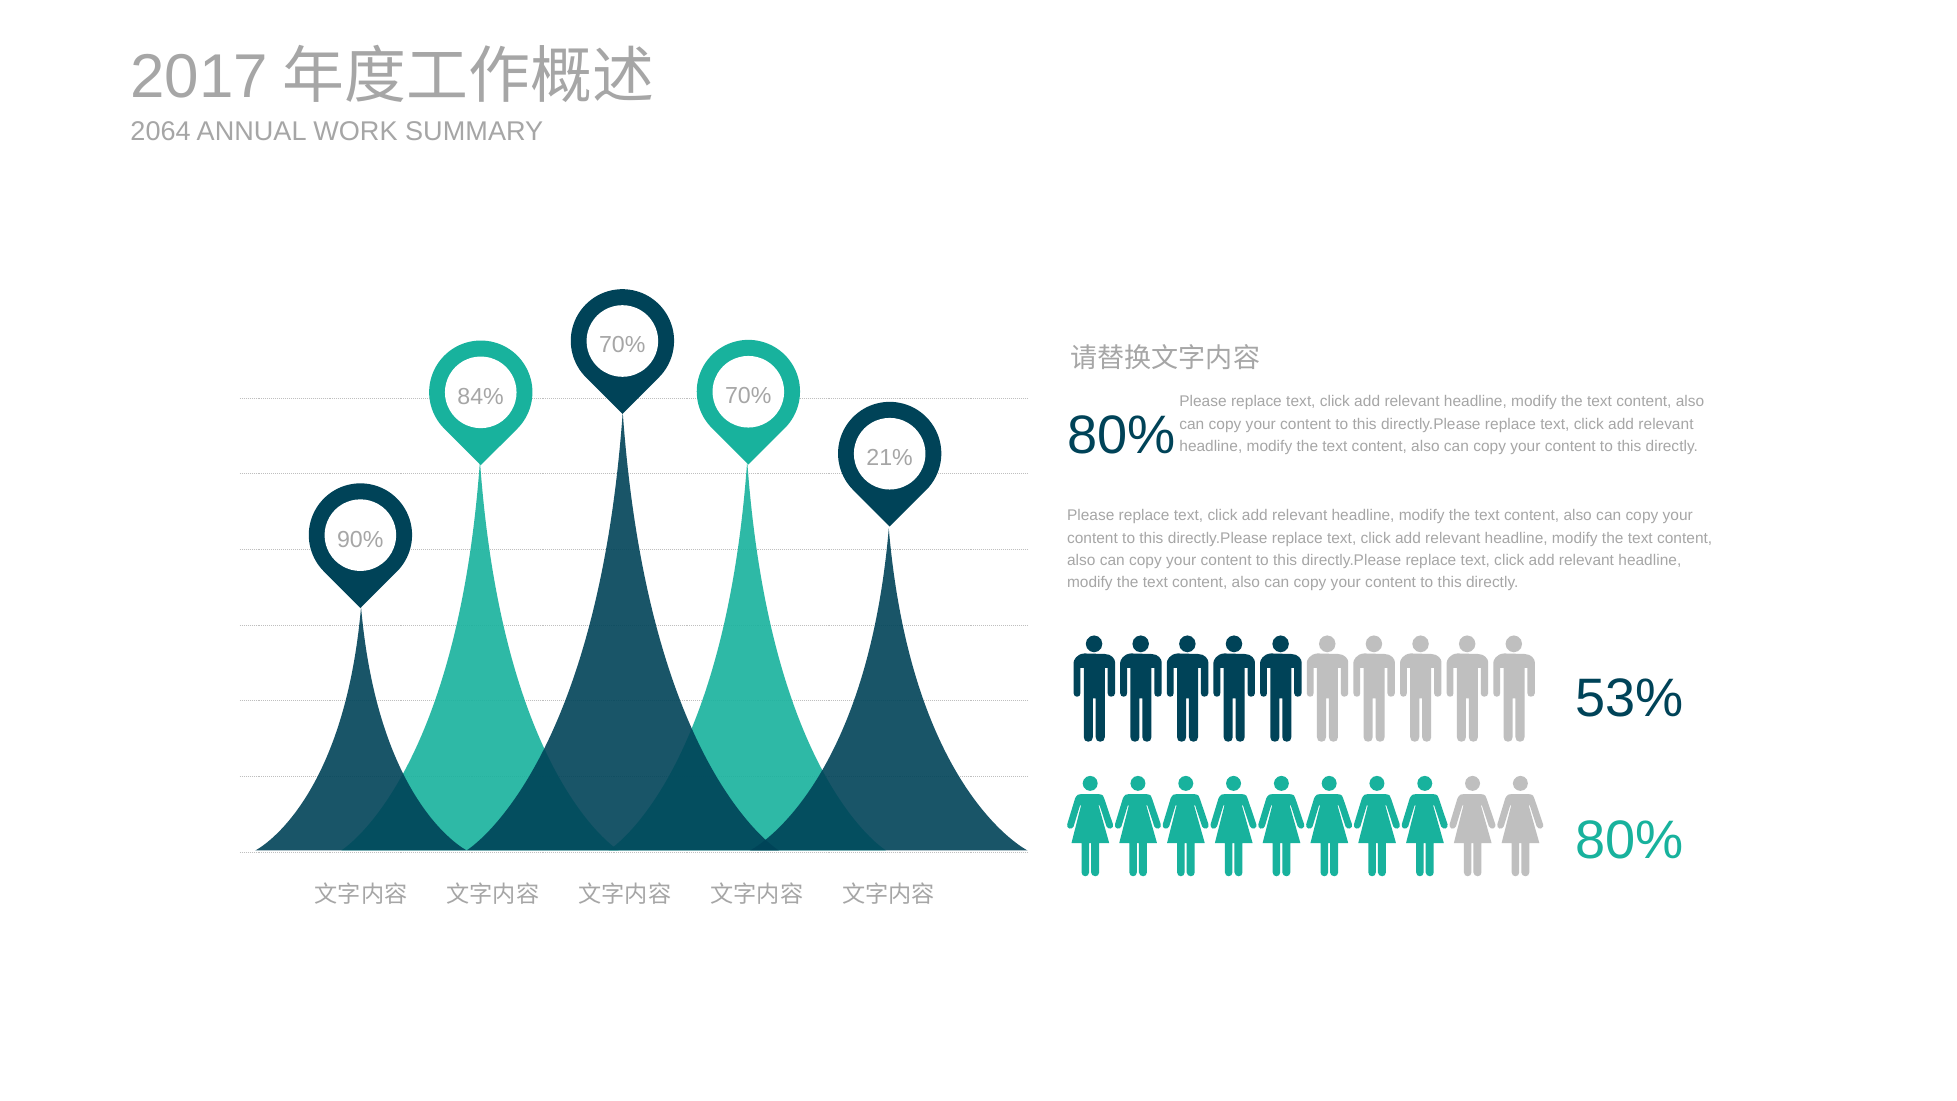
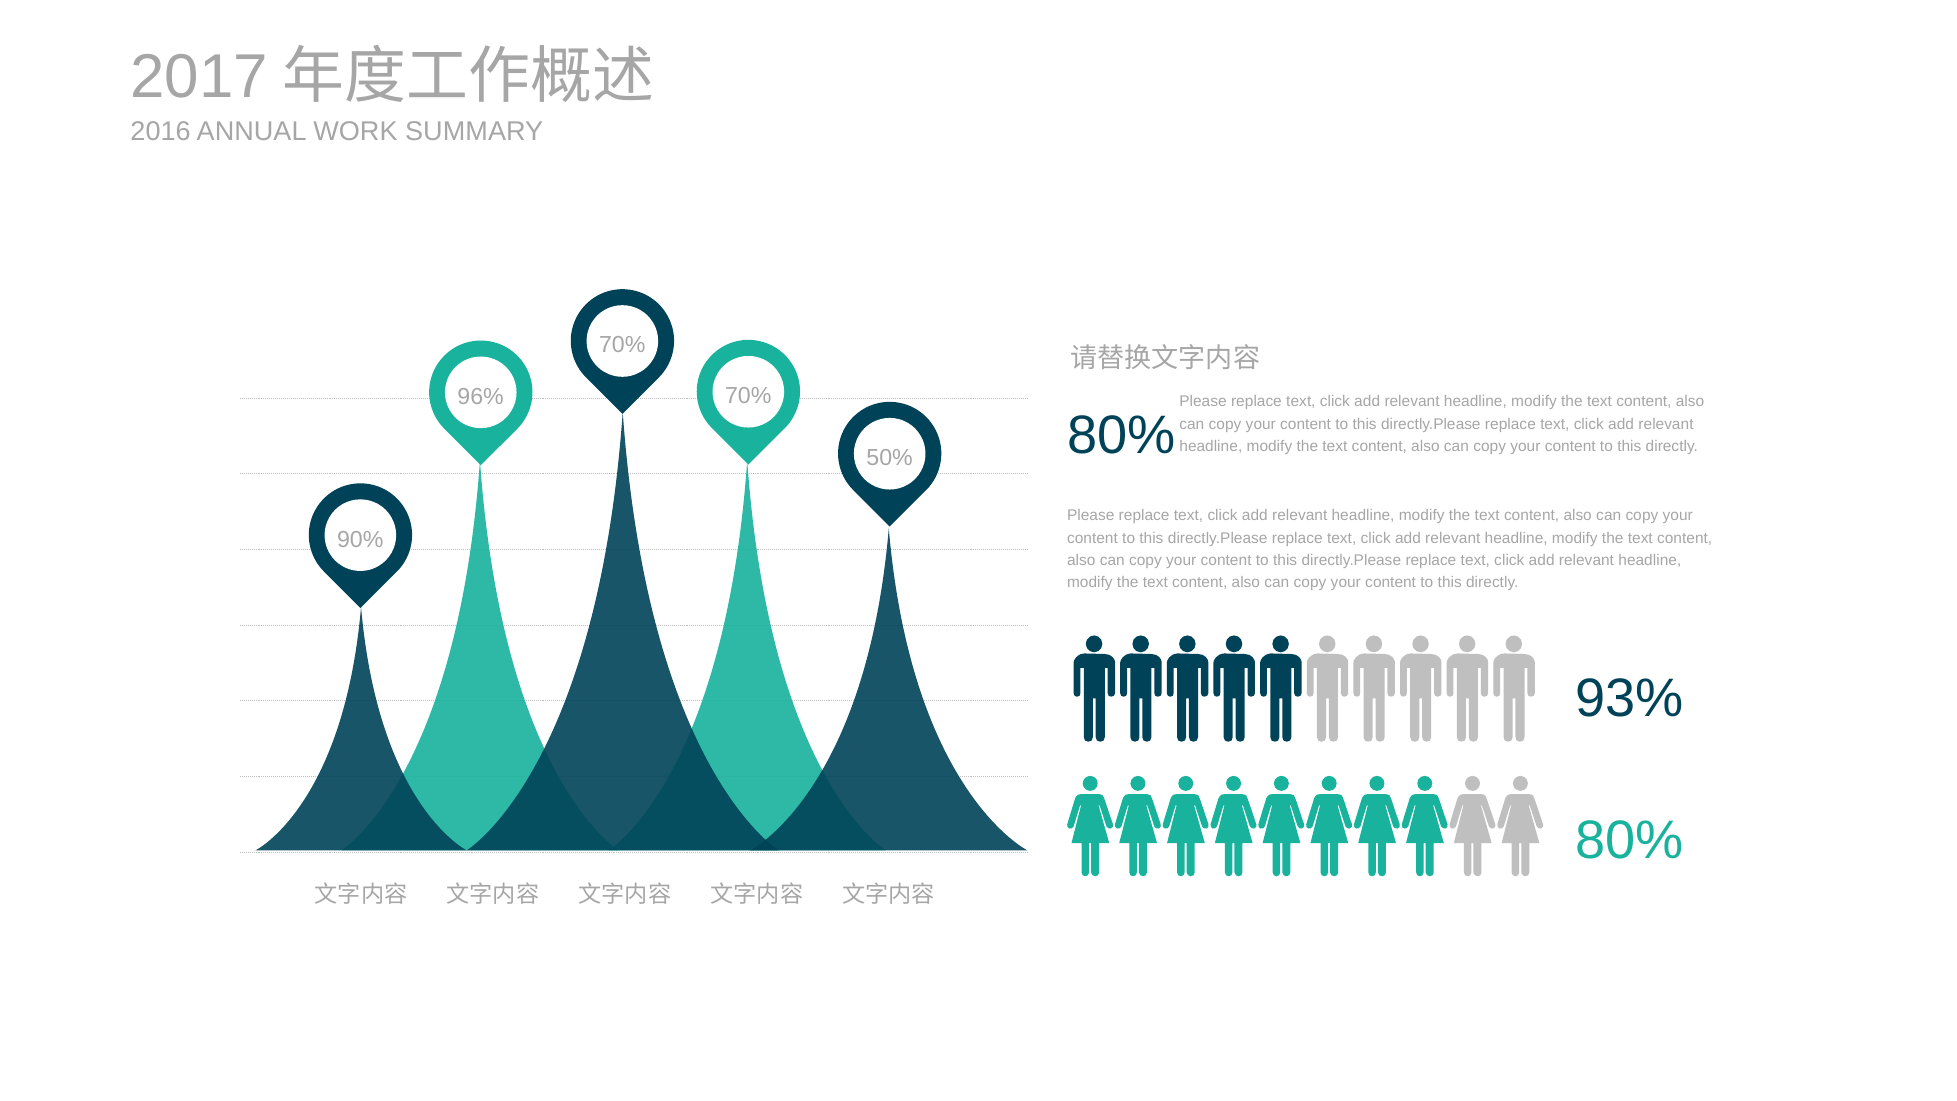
2064: 2064 -> 2016
84%: 84% -> 96%
21%: 21% -> 50%
53%: 53% -> 93%
